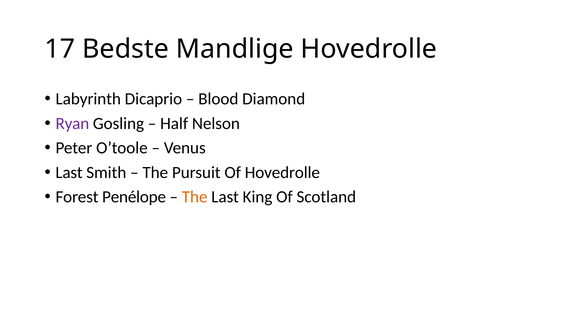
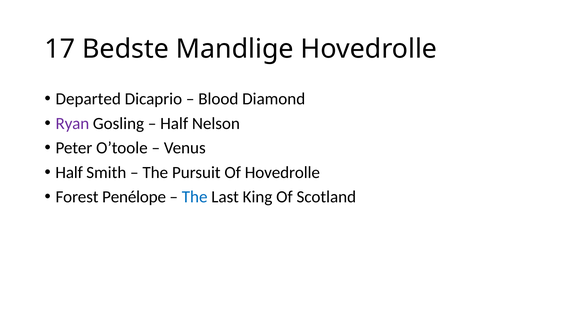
Labyrinth: Labyrinth -> Departed
Last at (69, 172): Last -> Half
The at (195, 197) colour: orange -> blue
